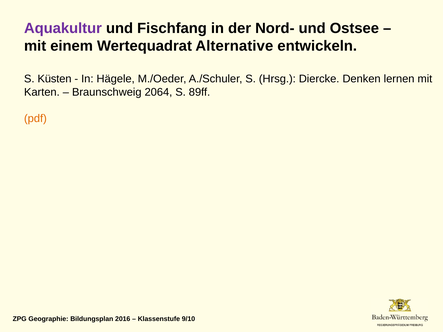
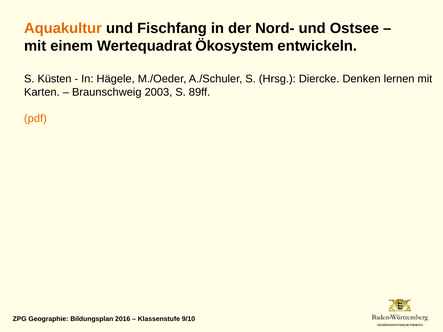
Aquakultur colour: purple -> orange
Alternative: Alternative -> Ökosystem
2064: 2064 -> 2003
